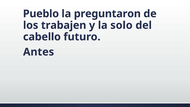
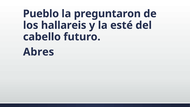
trabajen: trabajen -> hallareis
solo: solo -> esté
Antes: Antes -> Abres
